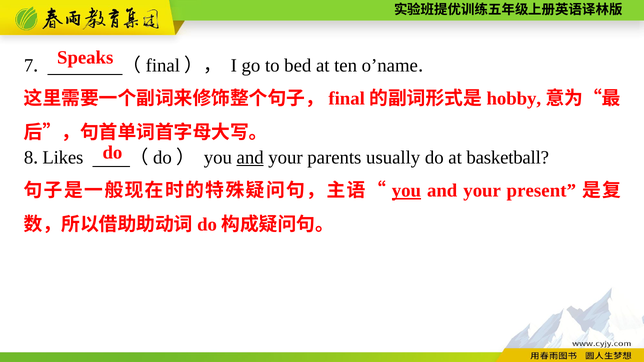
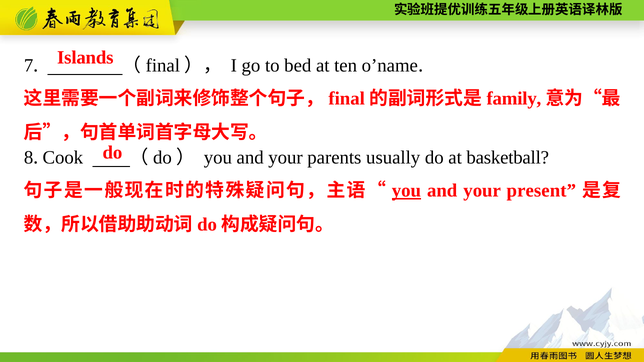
Speaks: Speaks -> Islands
hobby: hobby -> family
Likes: Likes -> Cook
and at (250, 158) underline: present -> none
